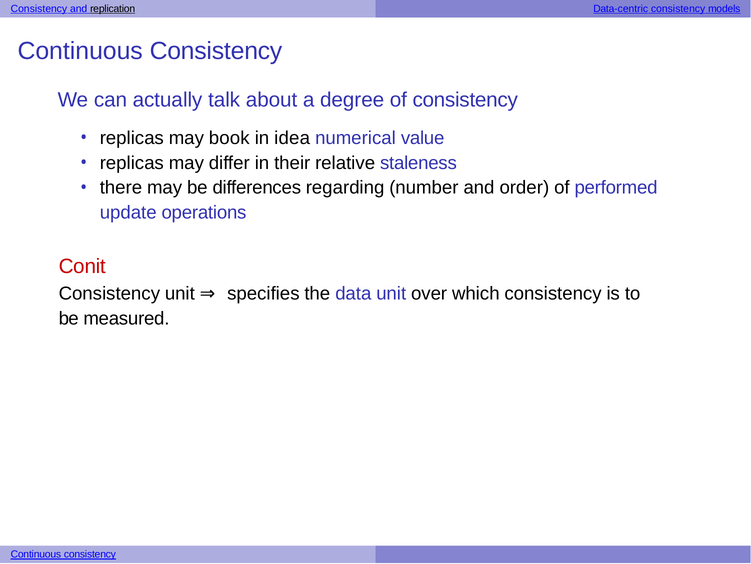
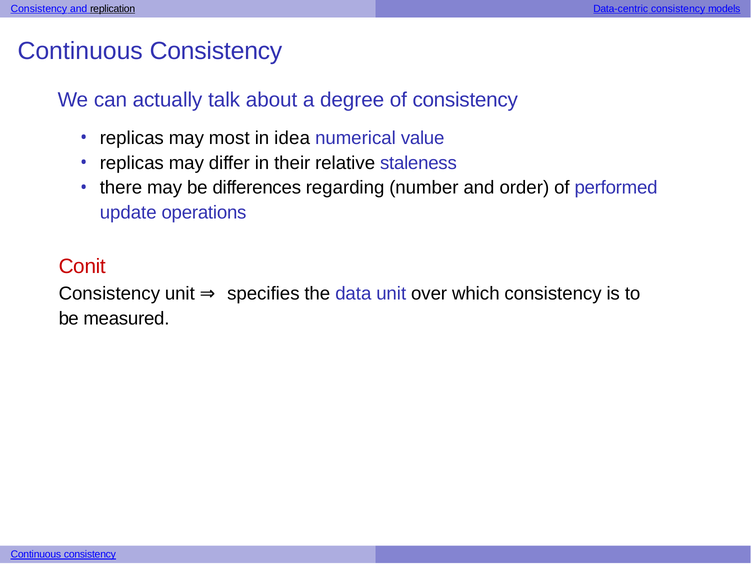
book: book -> most
